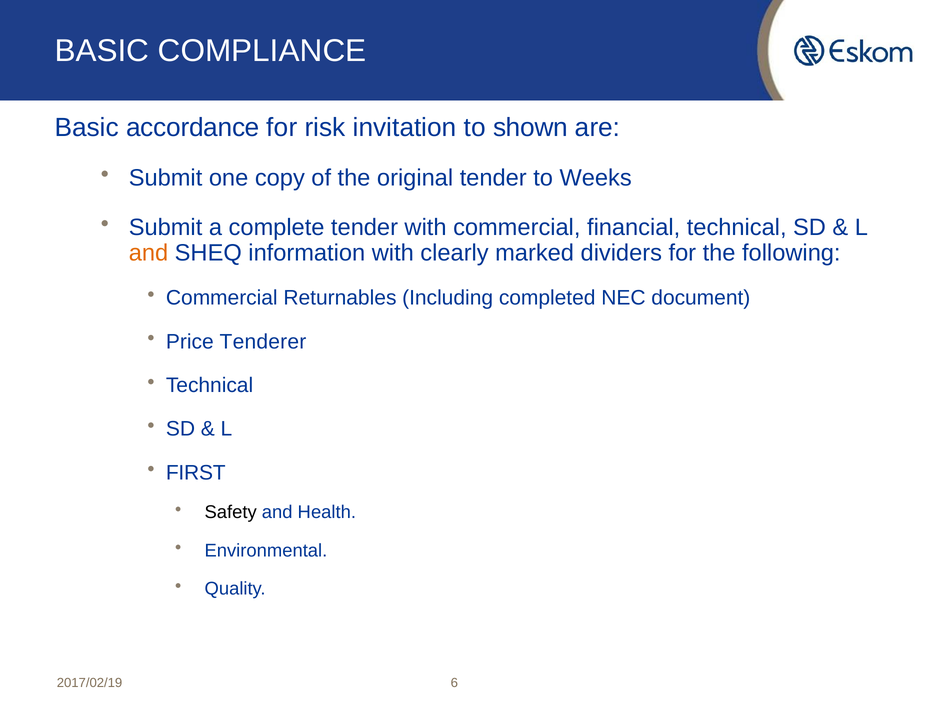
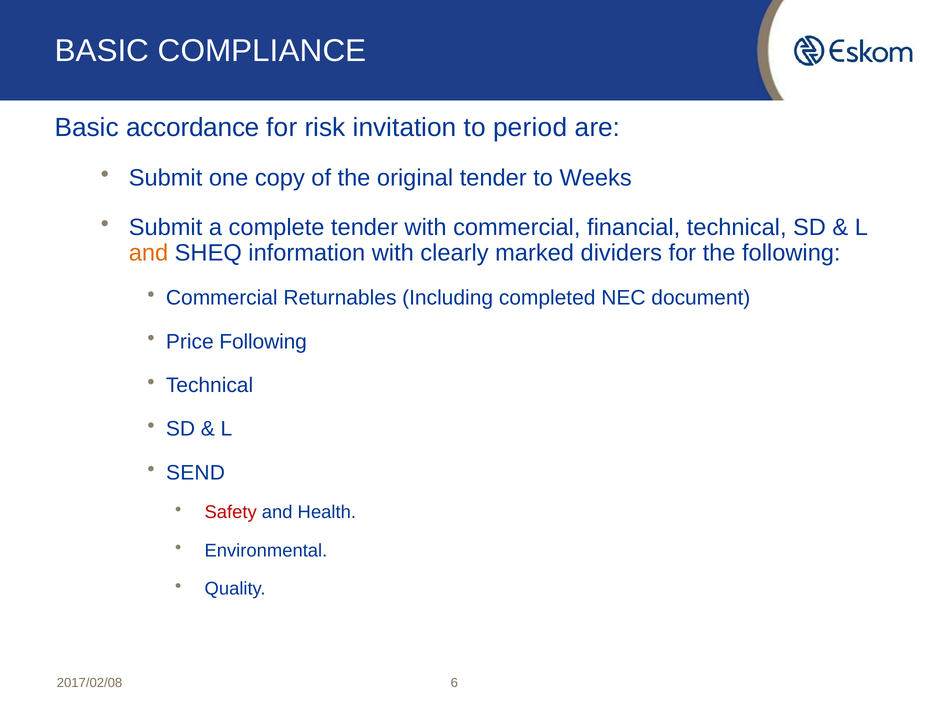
shown: shown -> period
Price Tenderer: Tenderer -> Following
FIRST: FIRST -> SEND
Safety colour: black -> red
2017/02/19: 2017/02/19 -> 2017/02/08
